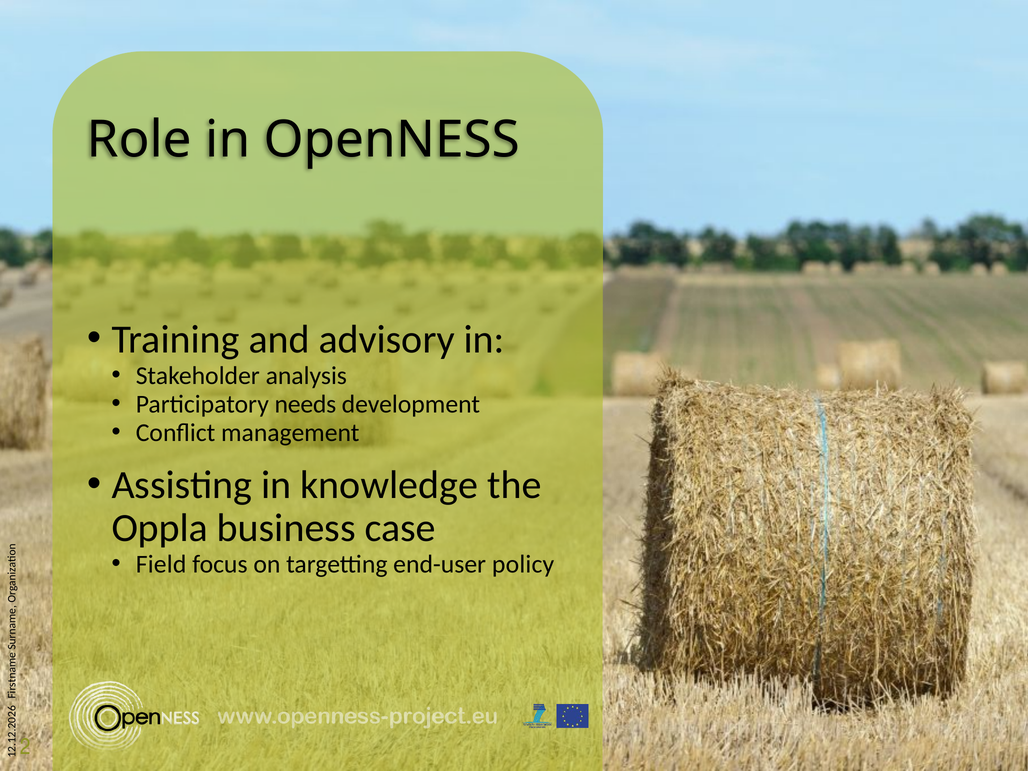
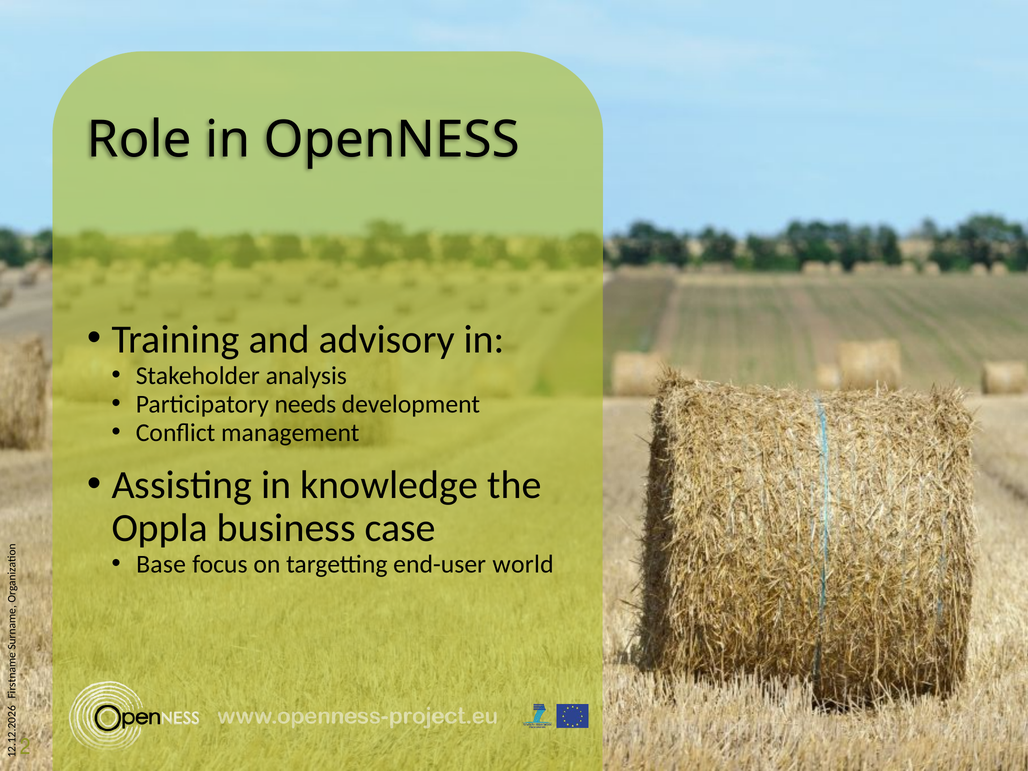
Field: Field -> Base
policy: policy -> world
